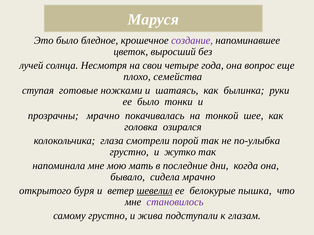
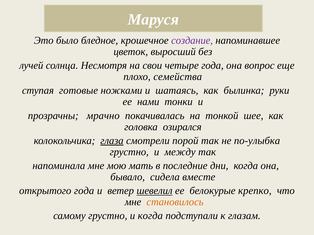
ее было: было -> нами
глаза underline: none -> present
жутко: жутко -> между
сидела мрачно: мрачно -> вместе
открытого буря: буря -> года
пышка: пышка -> крепко
становилось colour: purple -> orange
и жива: жива -> когда
